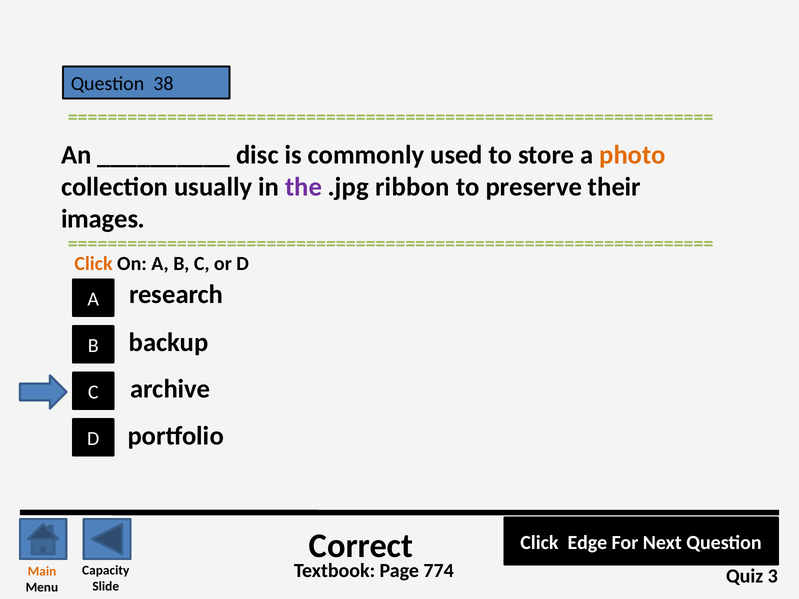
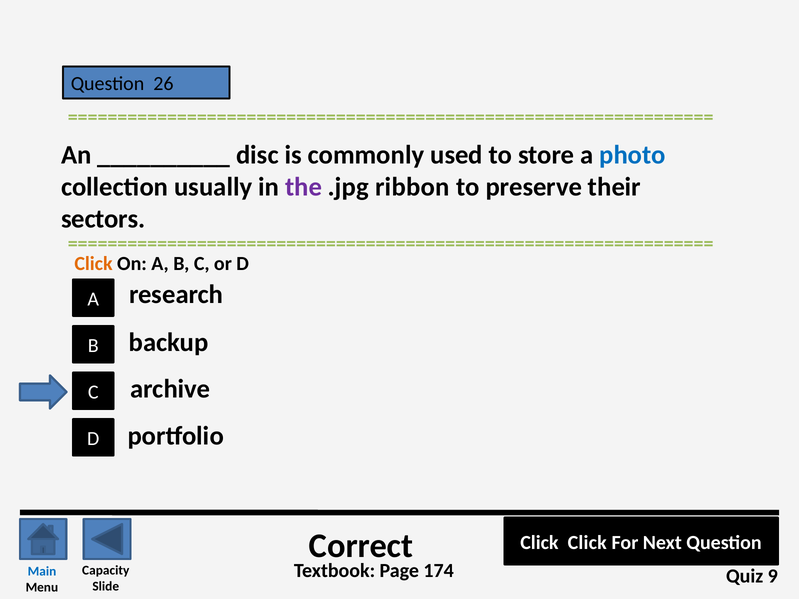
38: 38 -> 26
photo colour: orange -> blue
images: images -> sectors
Click Edge: Edge -> Click
774: 774 -> 174
Main colour: orange -> blue
3: 3 -> 9
